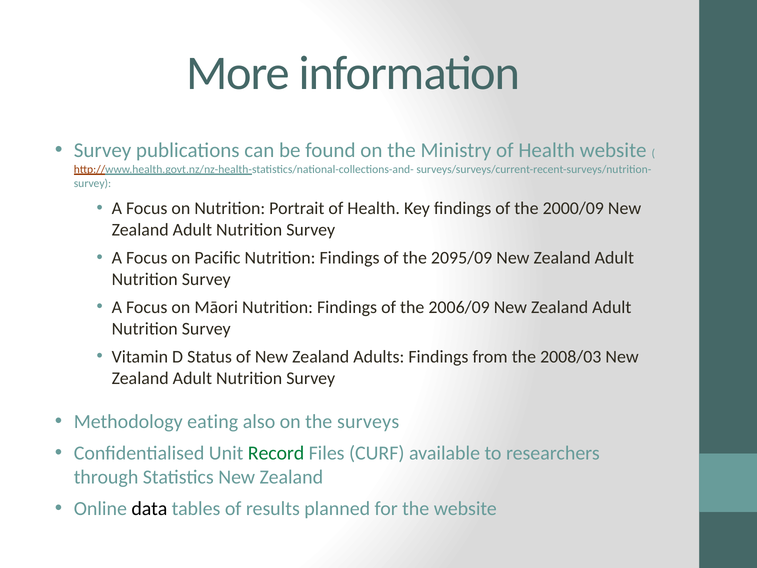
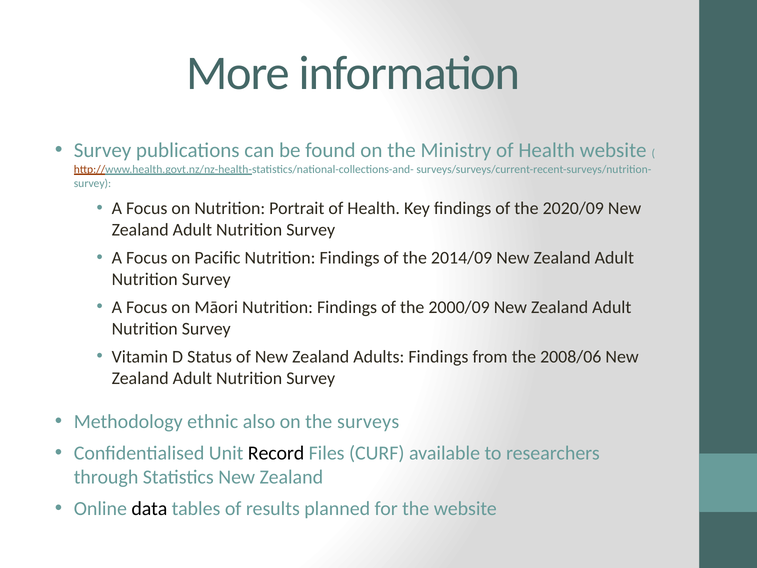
2000/09: 2000/09 -> 2020/09
2095/09: 2095/09 -> 2014/09
2006/09: 2006/09 -> 2000/09
2008/03: 2008/03 -> 2008/06
eating: eating -> ethnic
Record colour: green -> black
